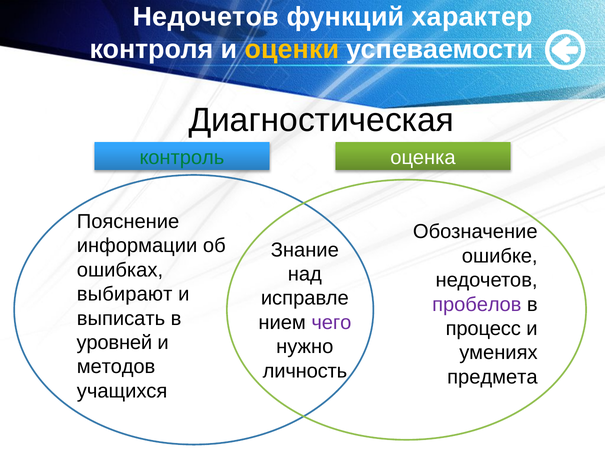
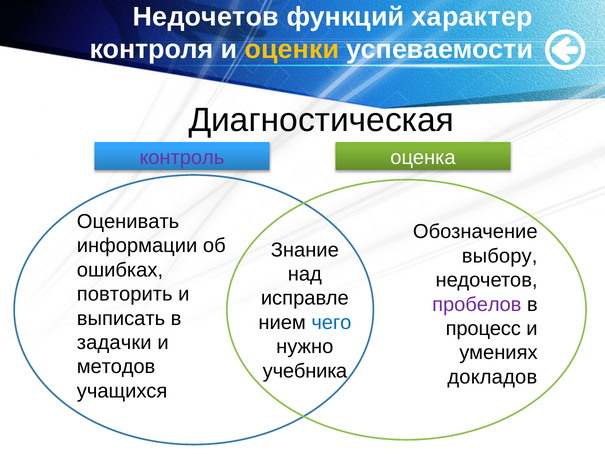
контроль colour: green -> purple
Пояснение: Пояснение -> Оценивать
ошибке: ошибке -> выбору
выбирают: выбирают -> повторить
чего colour: purple -> blue
уровней: уровней -> задачки
личность: личность -> учебника
предмета: предмета -> докладов
